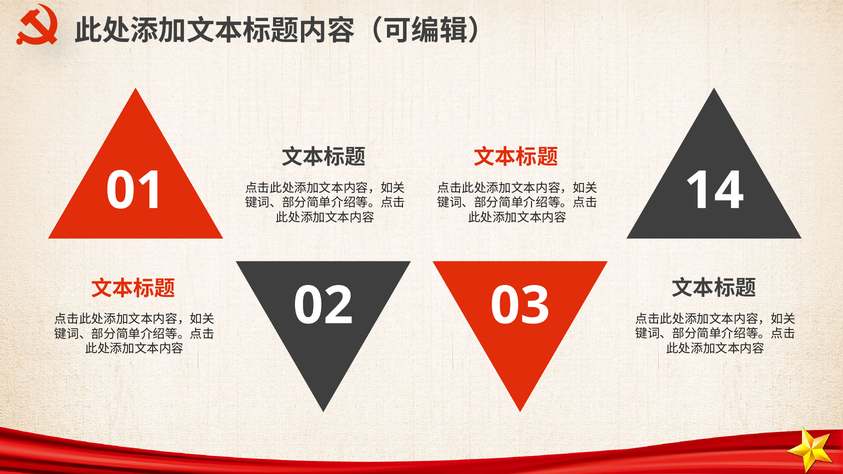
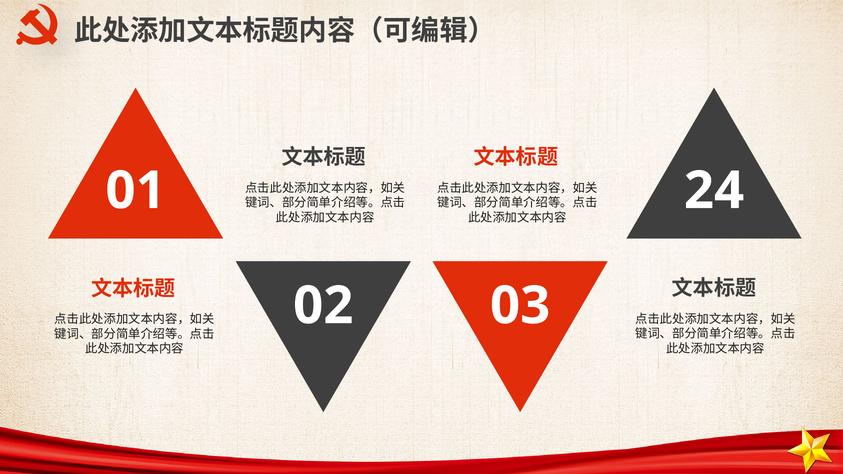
14: 14 -> 24
